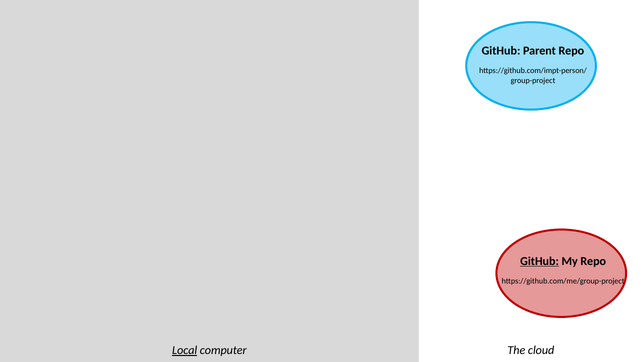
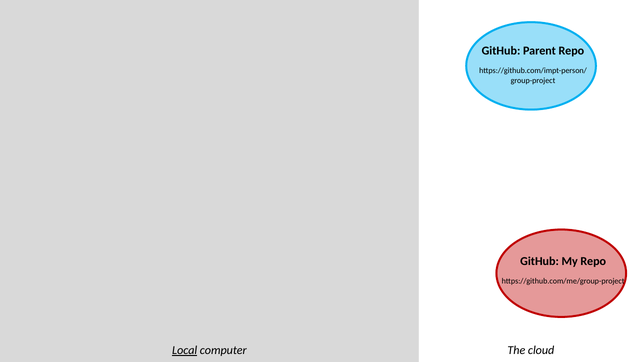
GitHub at (540, 261) underline: present -> none
